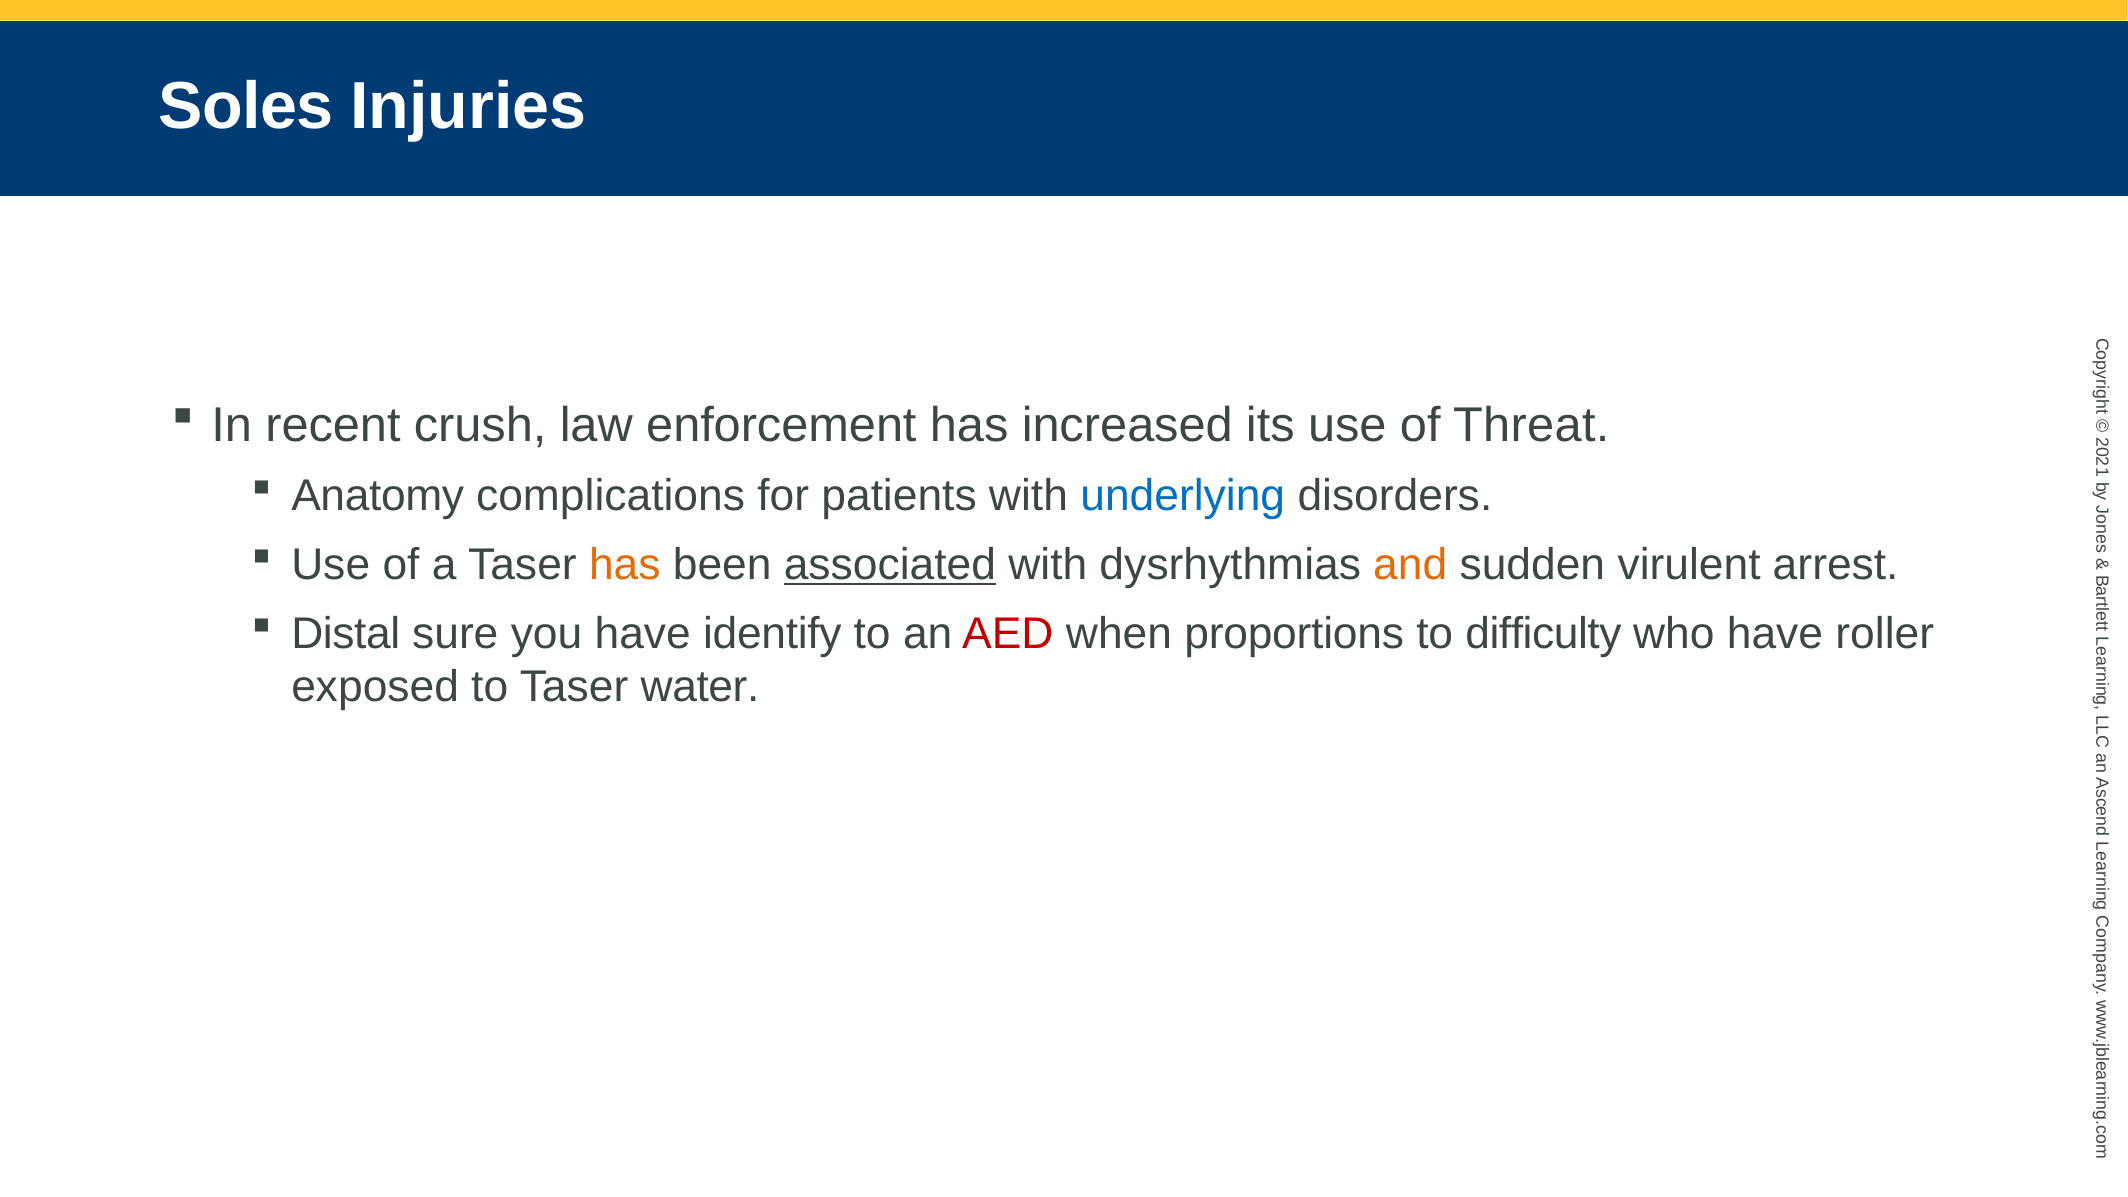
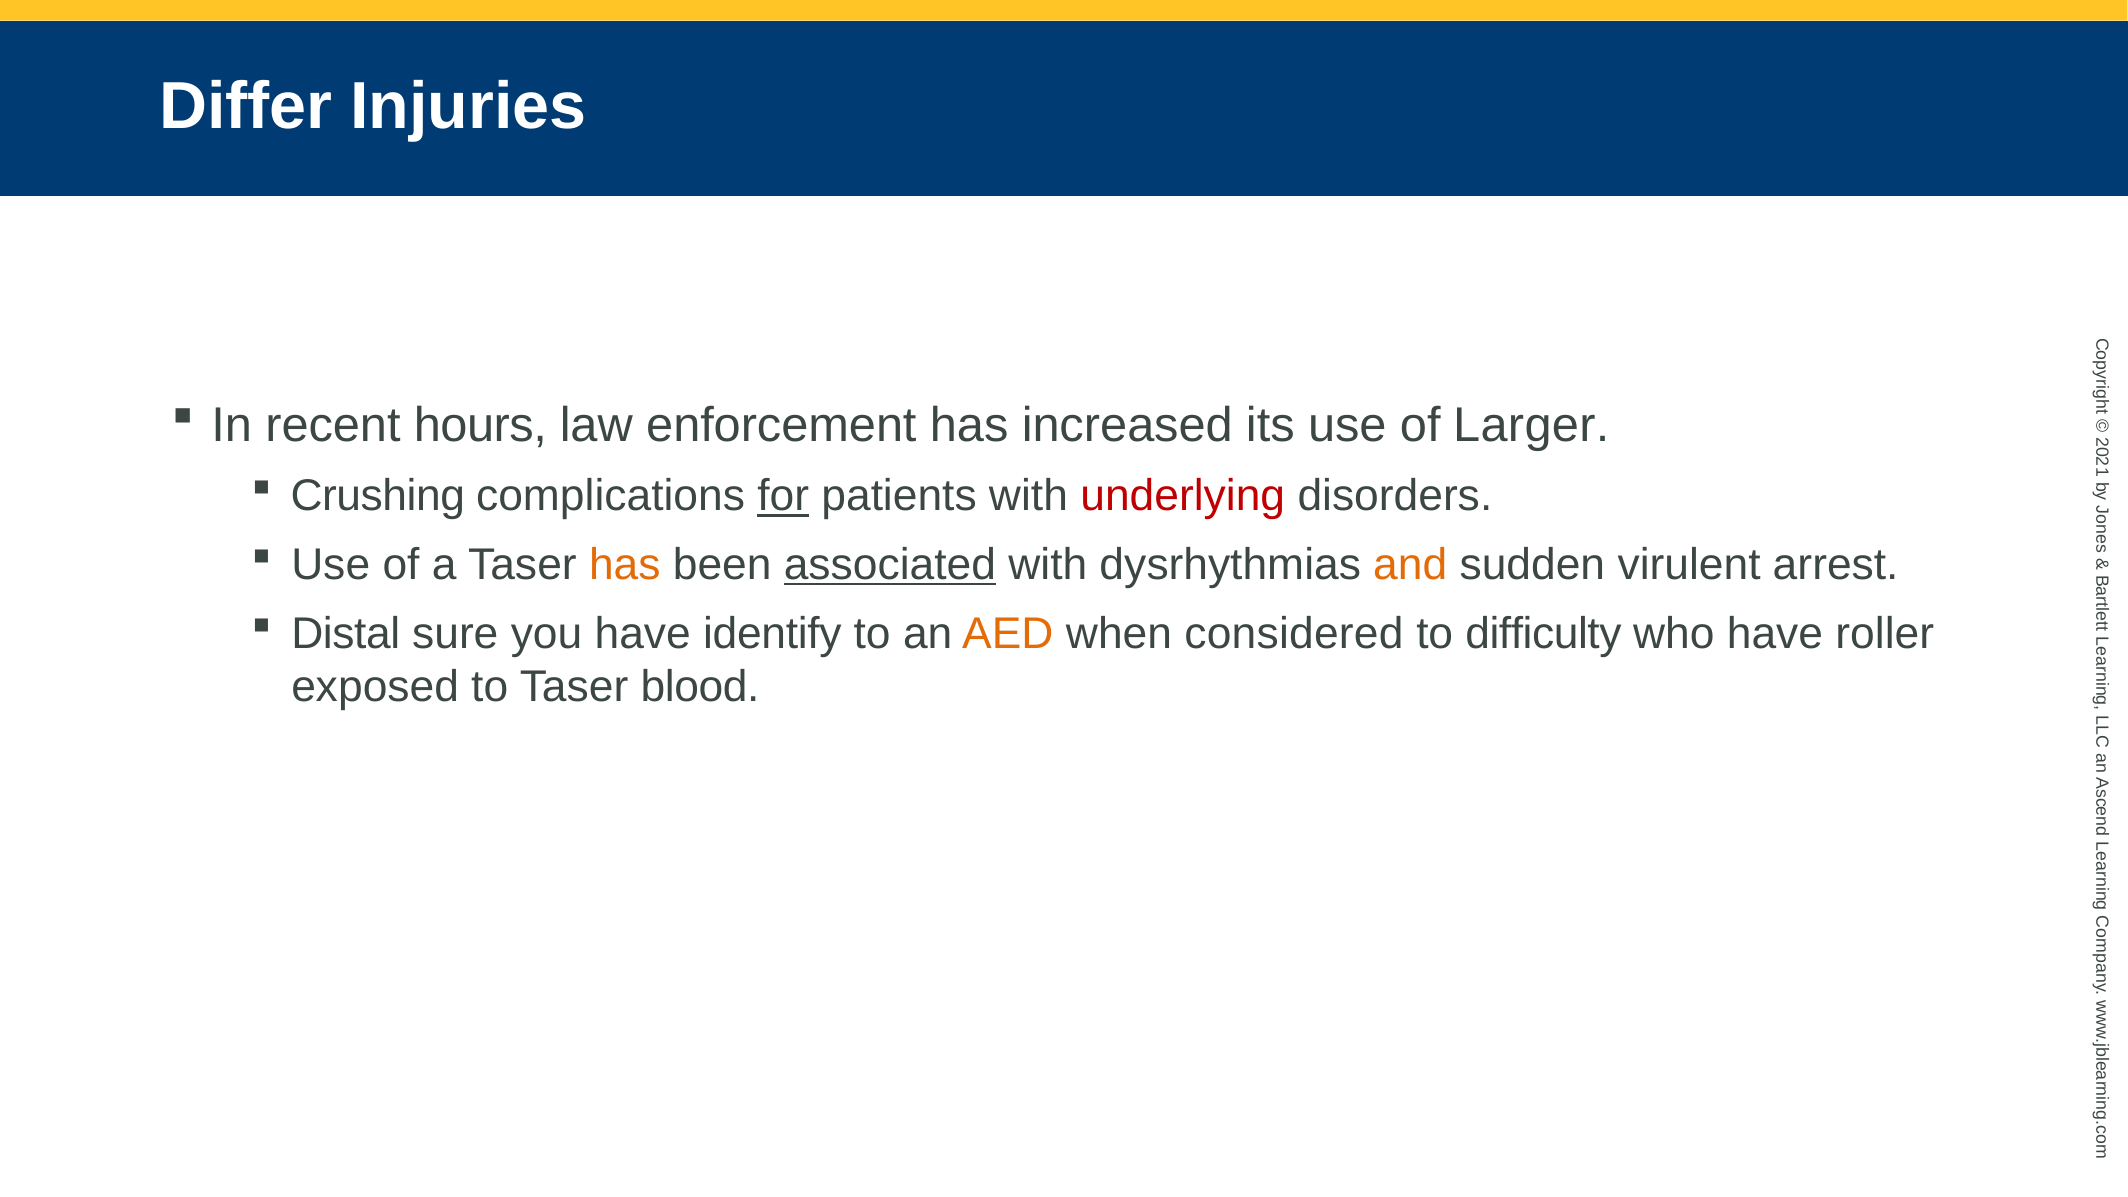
Soles: Soles -> Differ
crush: crush -> hours
Threat: Threat -> Larger
Anatomy: Anatomy -> Crushing
for underline: none -> present
underlying colour: blue -> red
AED colour: red -> orange
proportions: proportions -> considered
water: water -> blood
